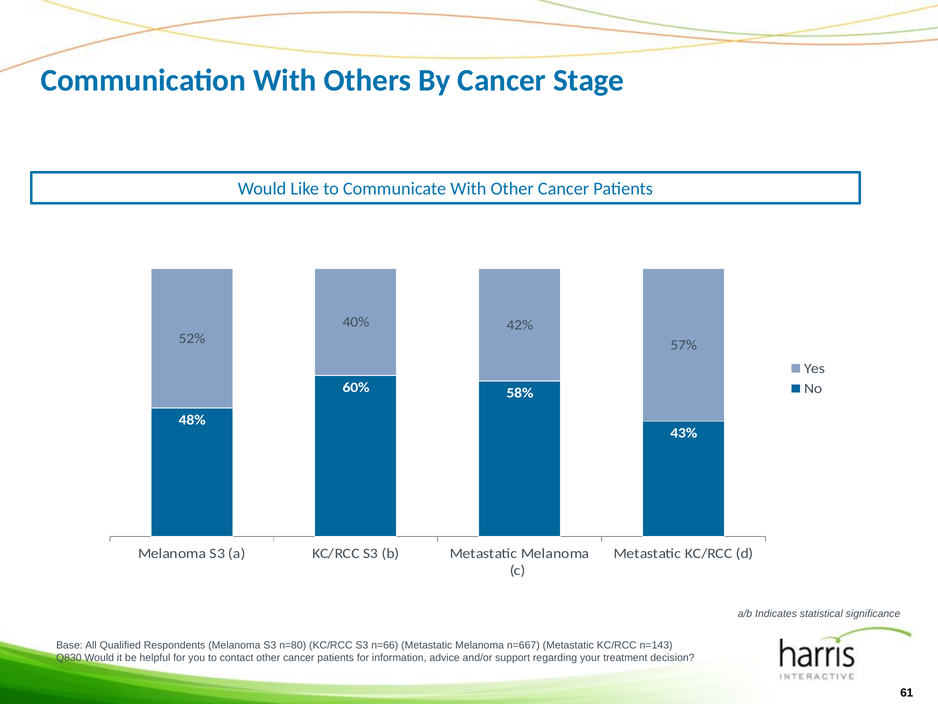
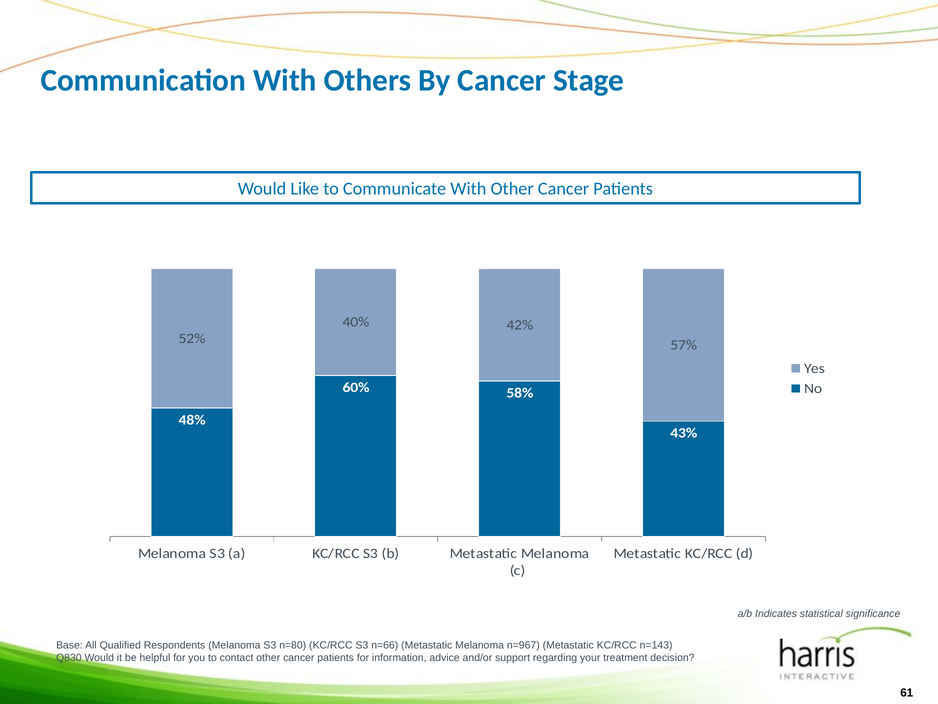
n=667: n=667 -> n=967
